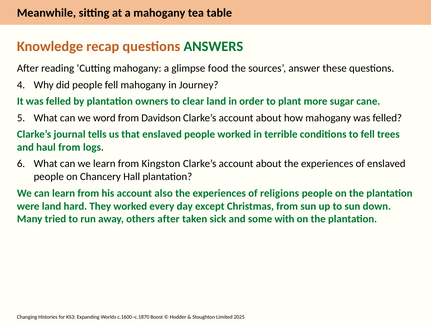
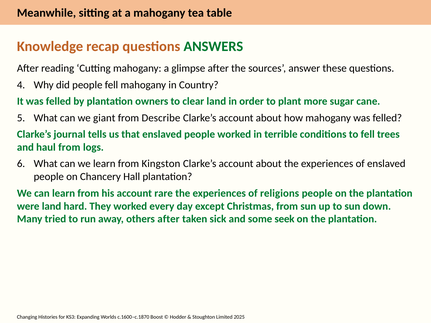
glimpse food: food -> after
Journey: Journey -> Country
word: word -> giant
Davidson: Davidson -> Describe
also: also -> rare
with: with -> seek
